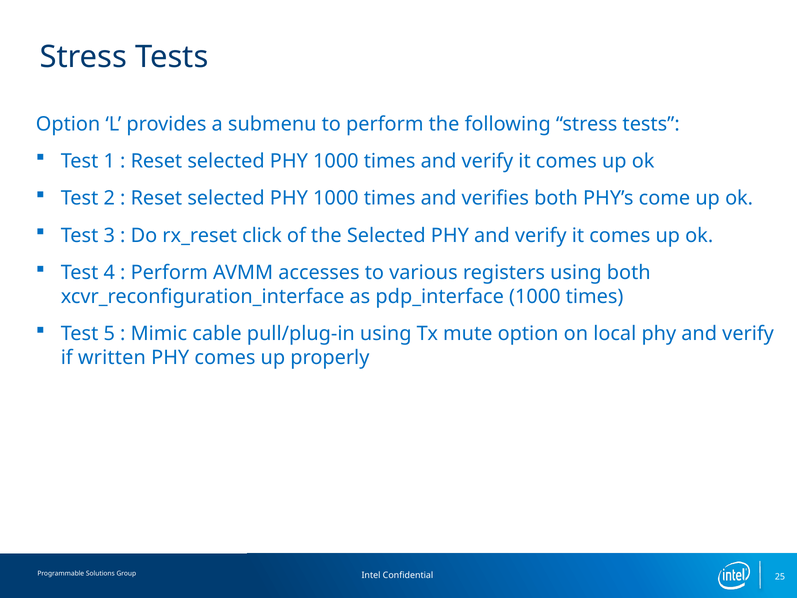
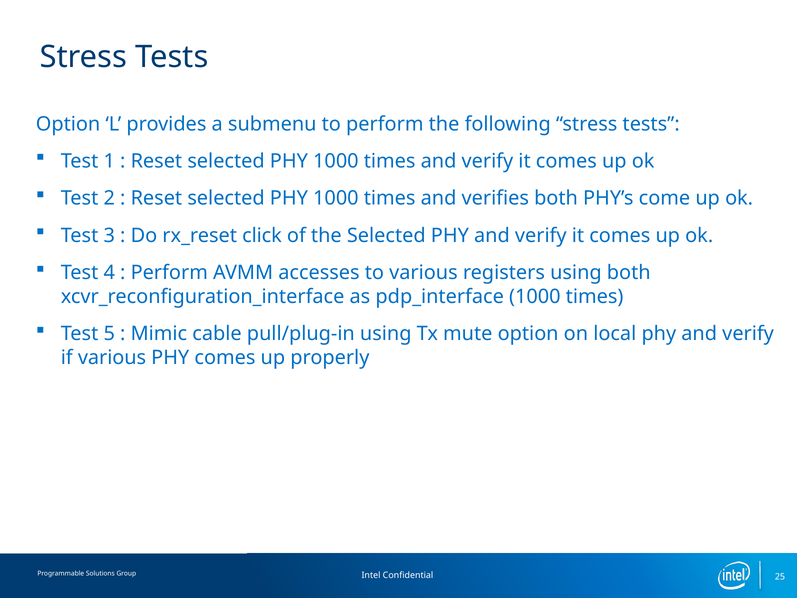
if written: written -> various
